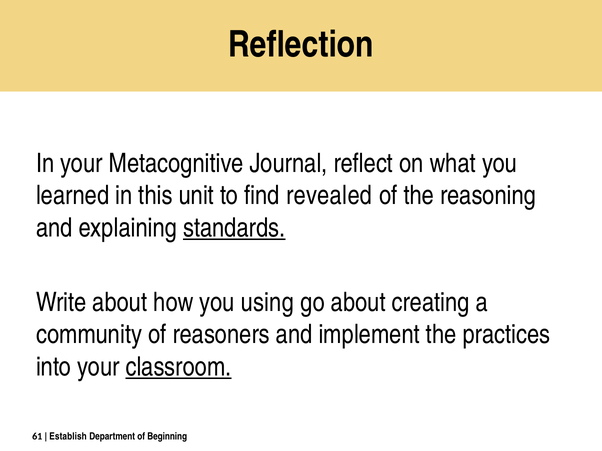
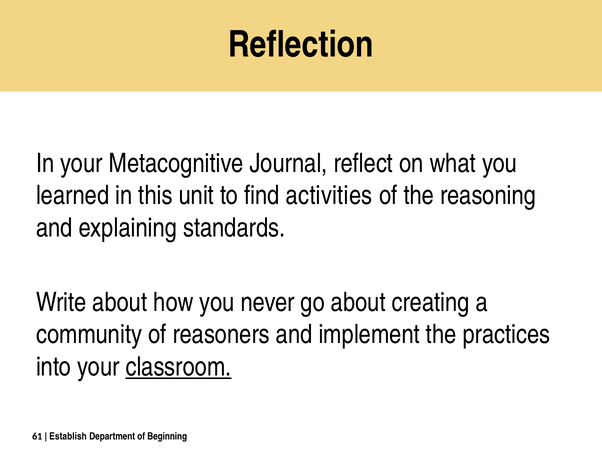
revealed: revealed -> activities
standards underline: present -> none
using: using -> never
